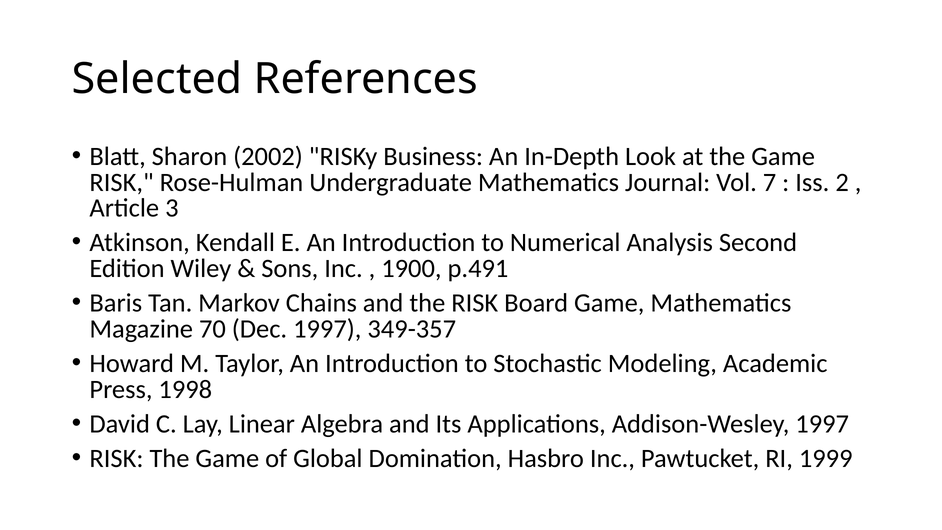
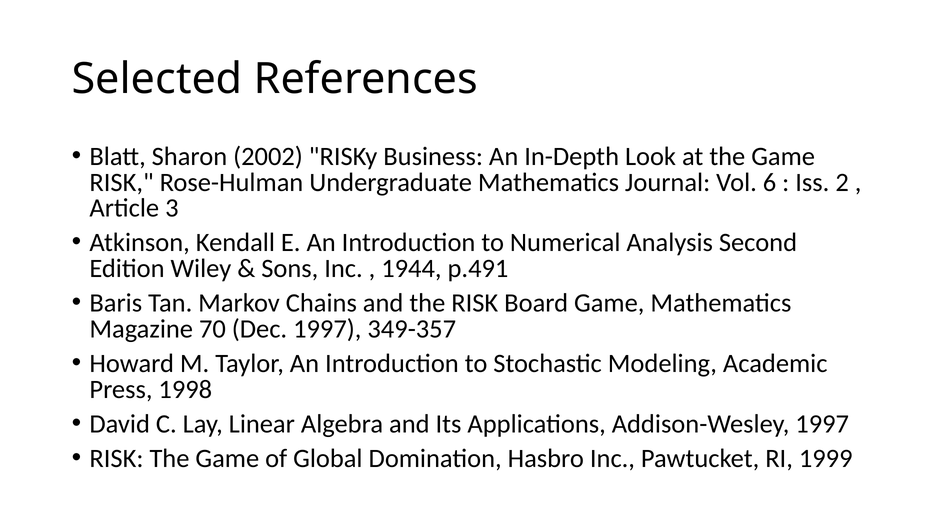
7: 7 -> 6
1900: 1900 -> 1944
